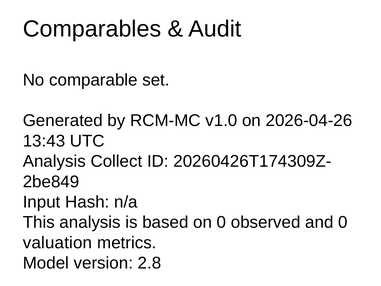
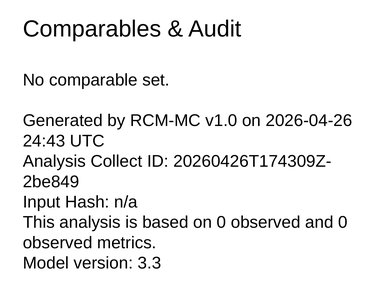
13:43: 13:43 -> 24:43
valuation at (58, 242): valuation -> observed
2.8: 2.8 -> 3.3
